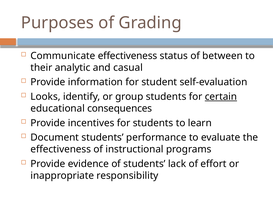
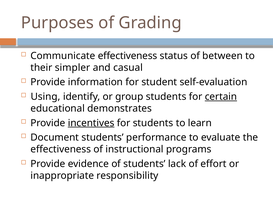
analytic: analytic -> simpler
Looks: Looks -> Using
consequences: consequences -> demonstrates
incentives underline: none -> present
